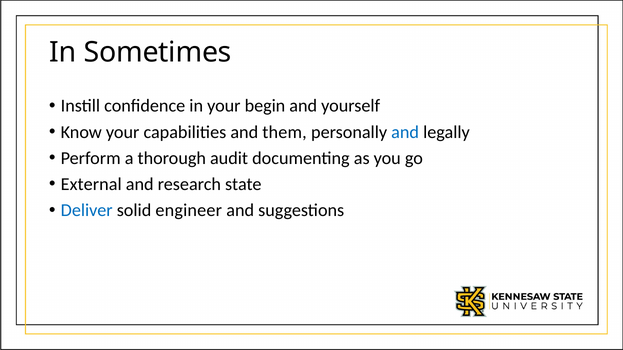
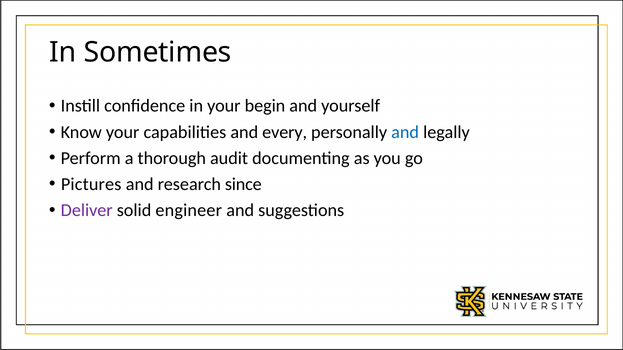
them: them -> every
External: External -> Pictures
state: state -> since
Deliver colour: blue -> purple
